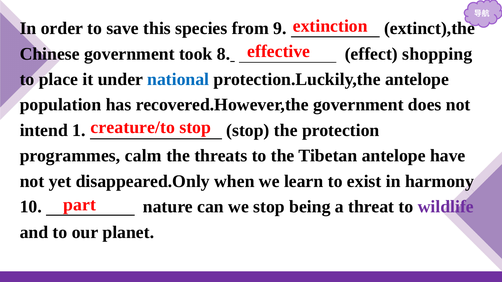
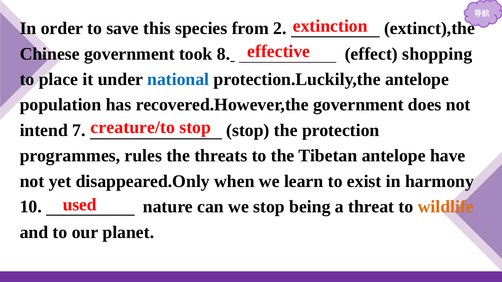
9: 9 -> 2
1: 1 -> 7
calm: calm -> rules
part: part -> used
wildlife colour: purple -> orange
